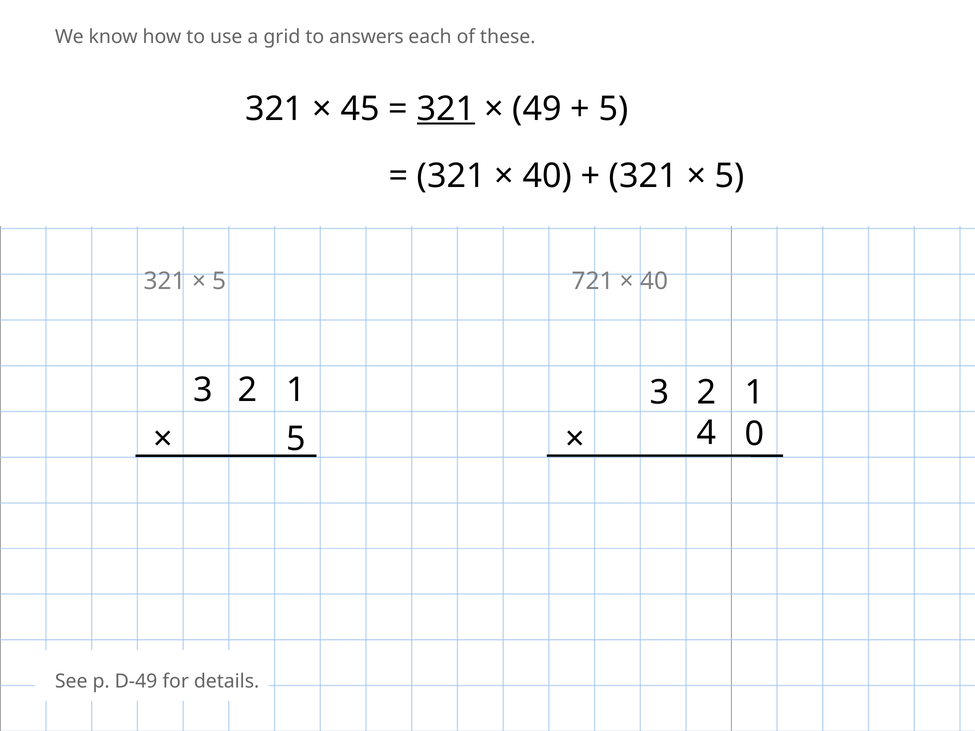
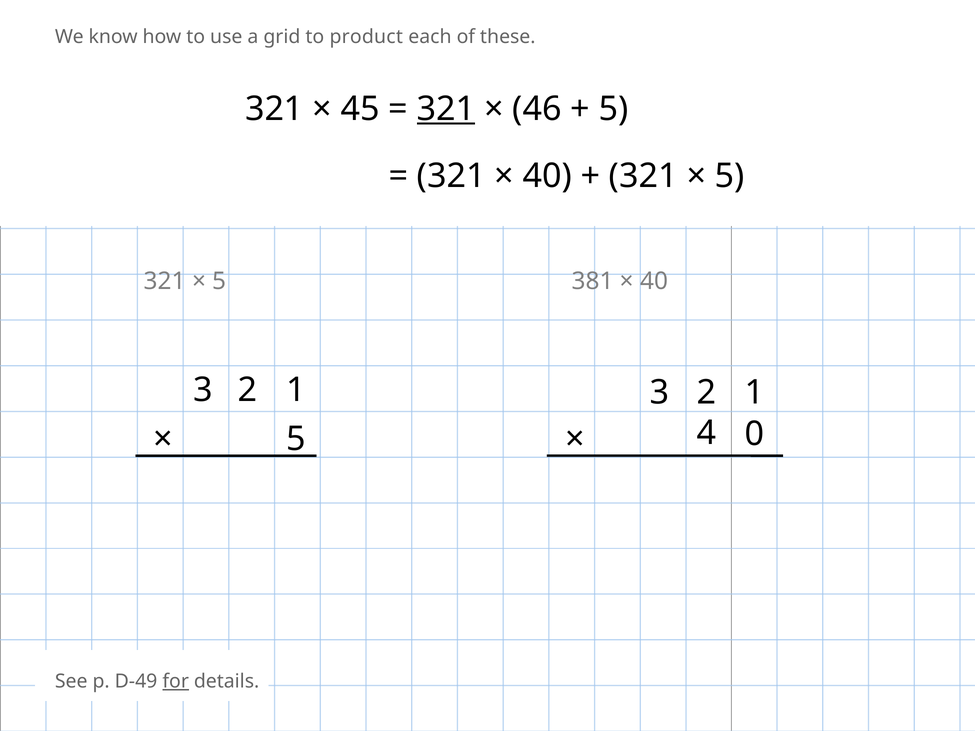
answers: answers -> product
49: 49 -> 46
721: 721 -> 381
for underline: none -> present
